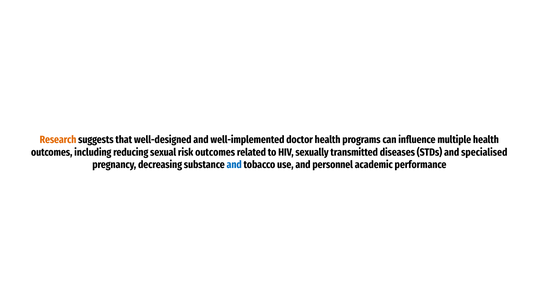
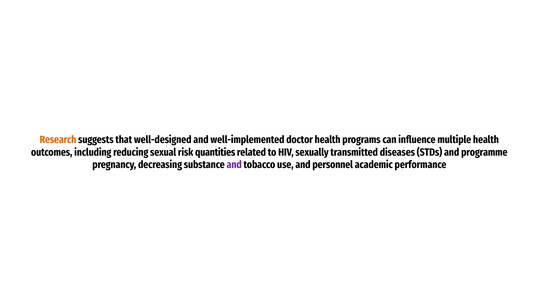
risk outcomes: outcomes -> quantities
specialised: specialised -> programme
and at (234, 165) colour: blue -> purple
